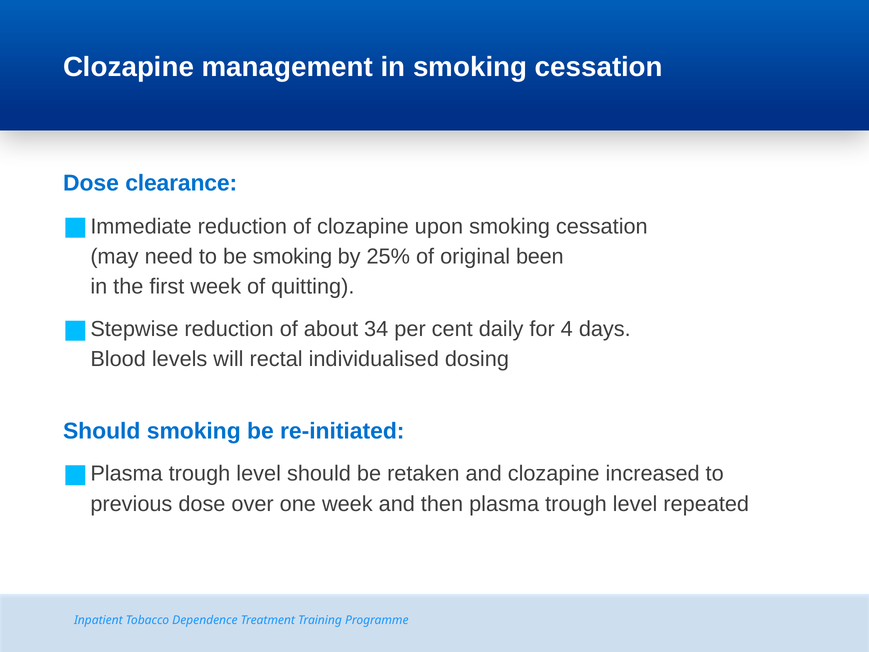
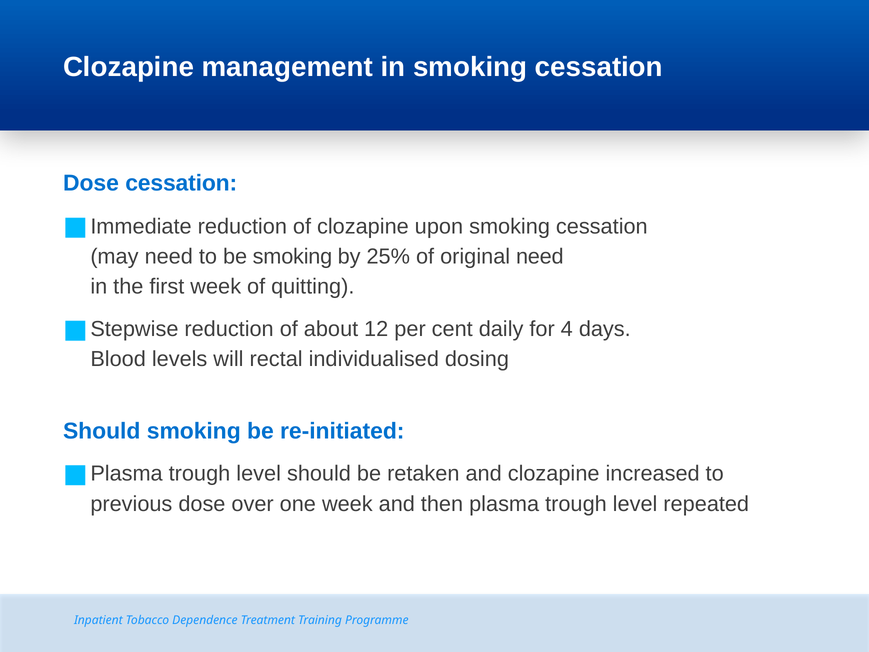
Dose clearance: clearance -> cessation
original been: been -> need
34: 34 -> 12
